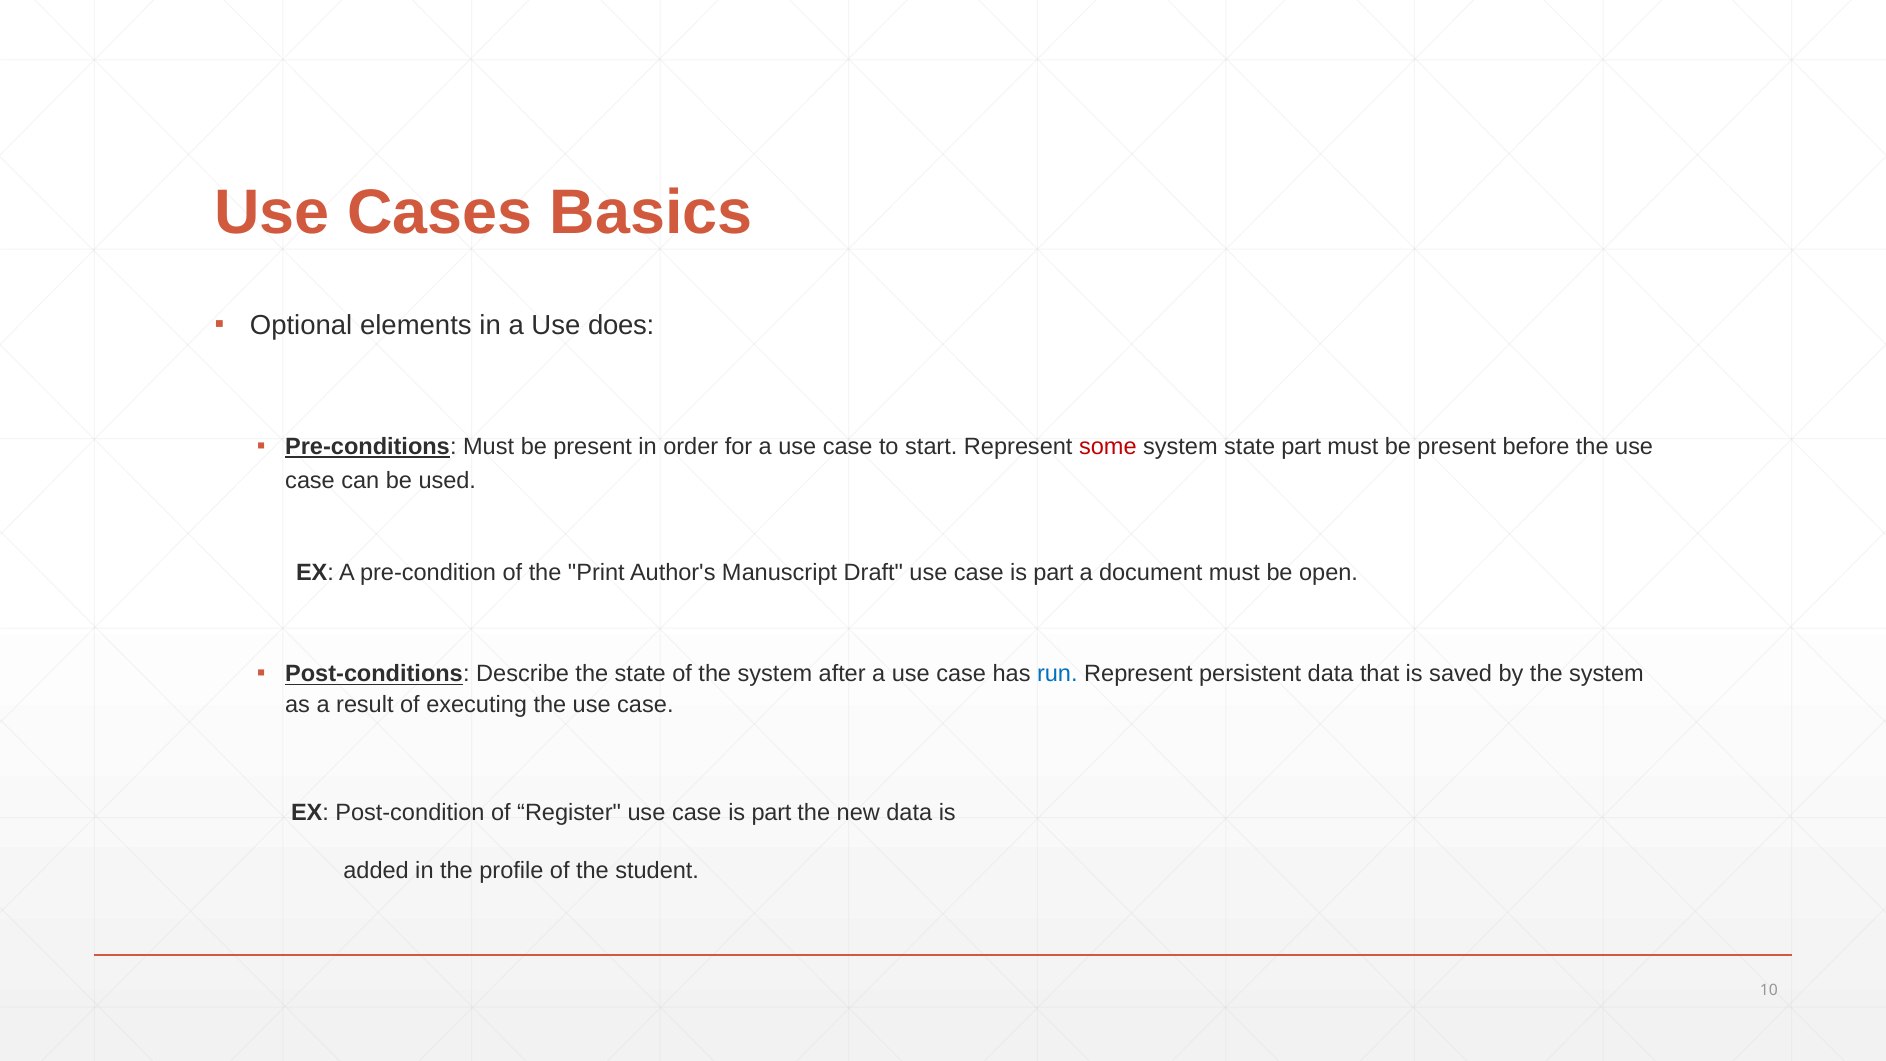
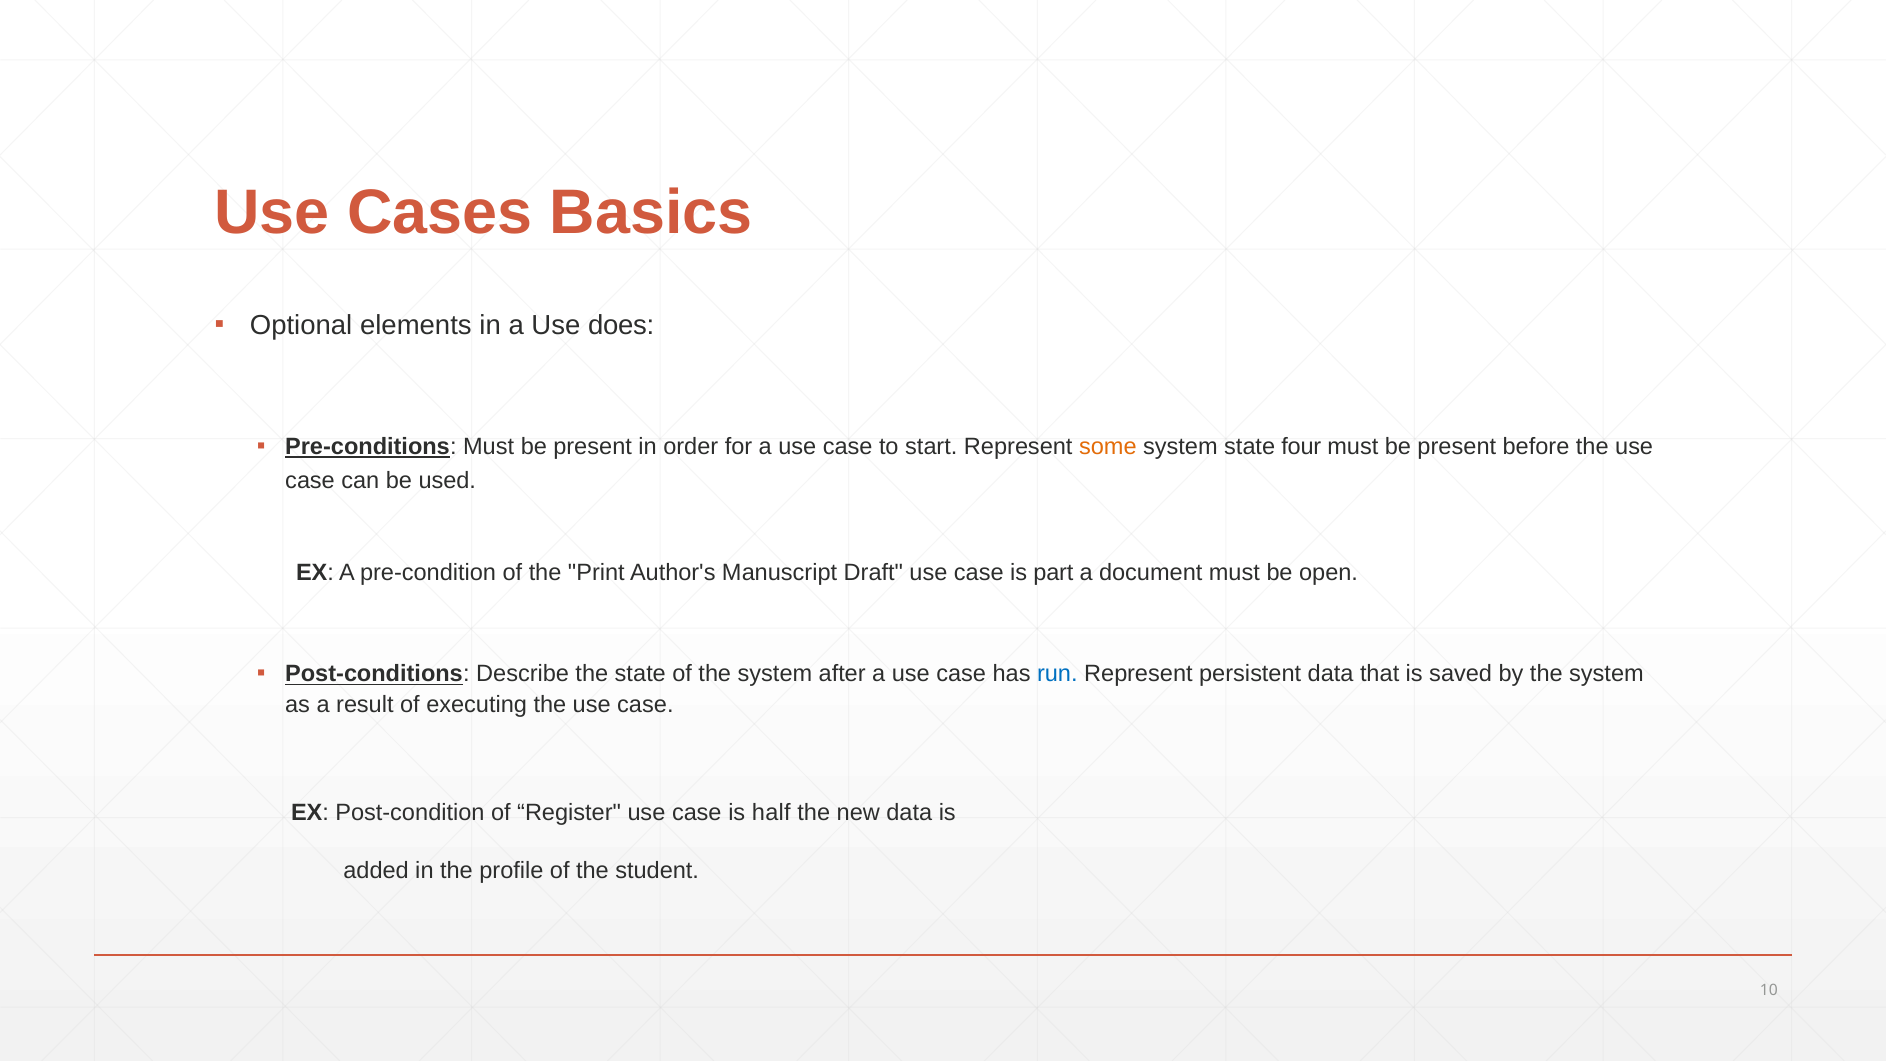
some colour: red -> orange
state part: part -> four
part at (771, 812): part -> half
